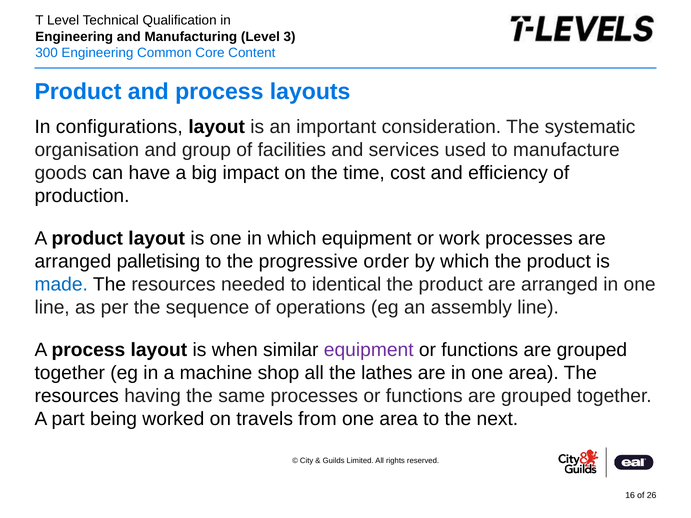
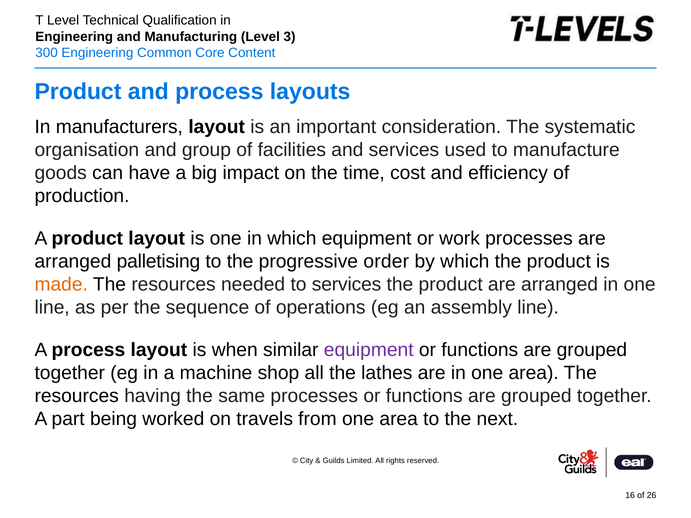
configurations: configurations -> manufacturers
made colour: blue -> orange
to identical: identical -> services
